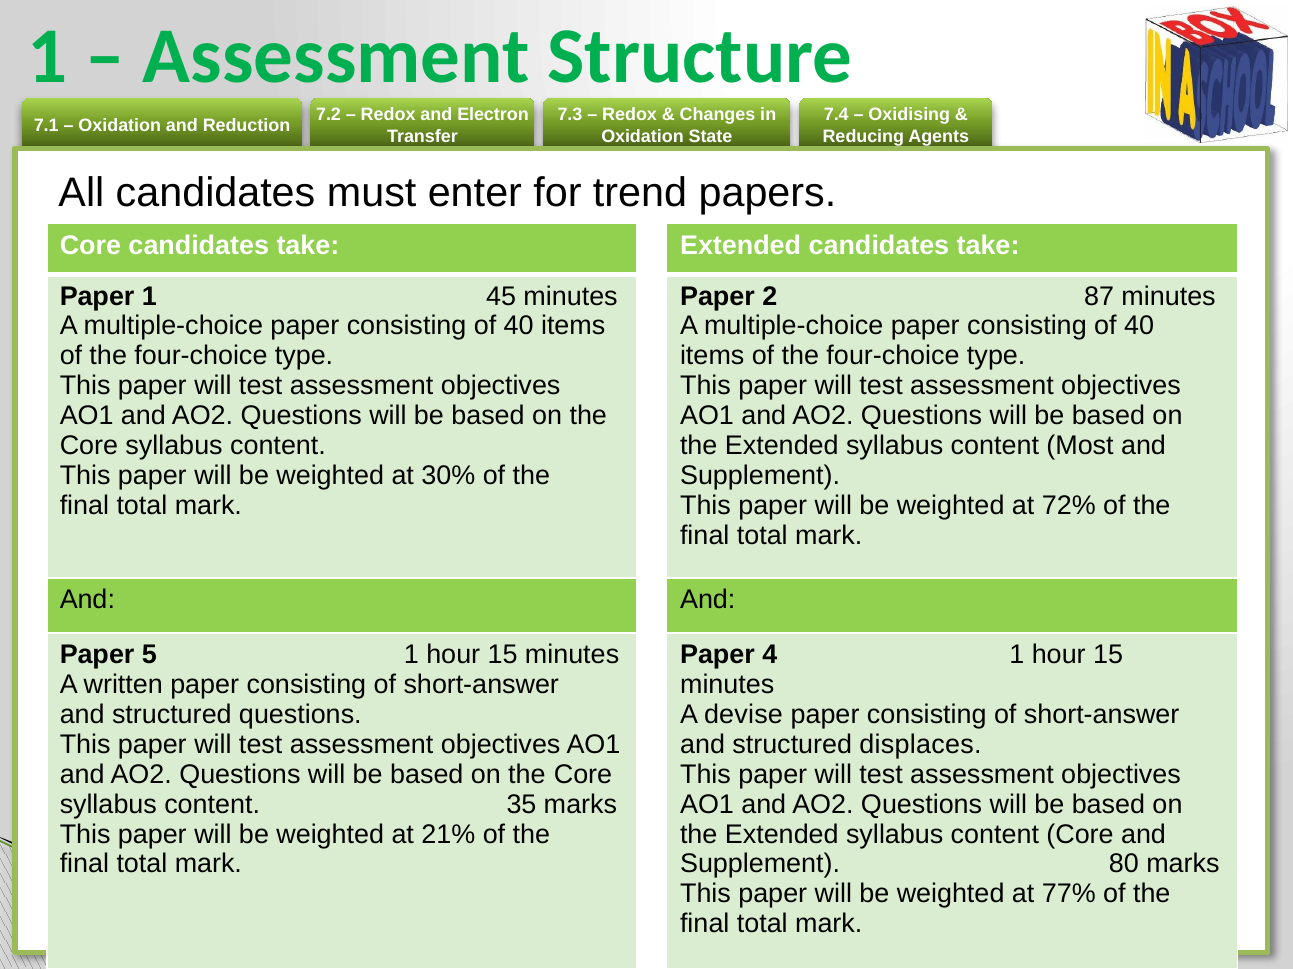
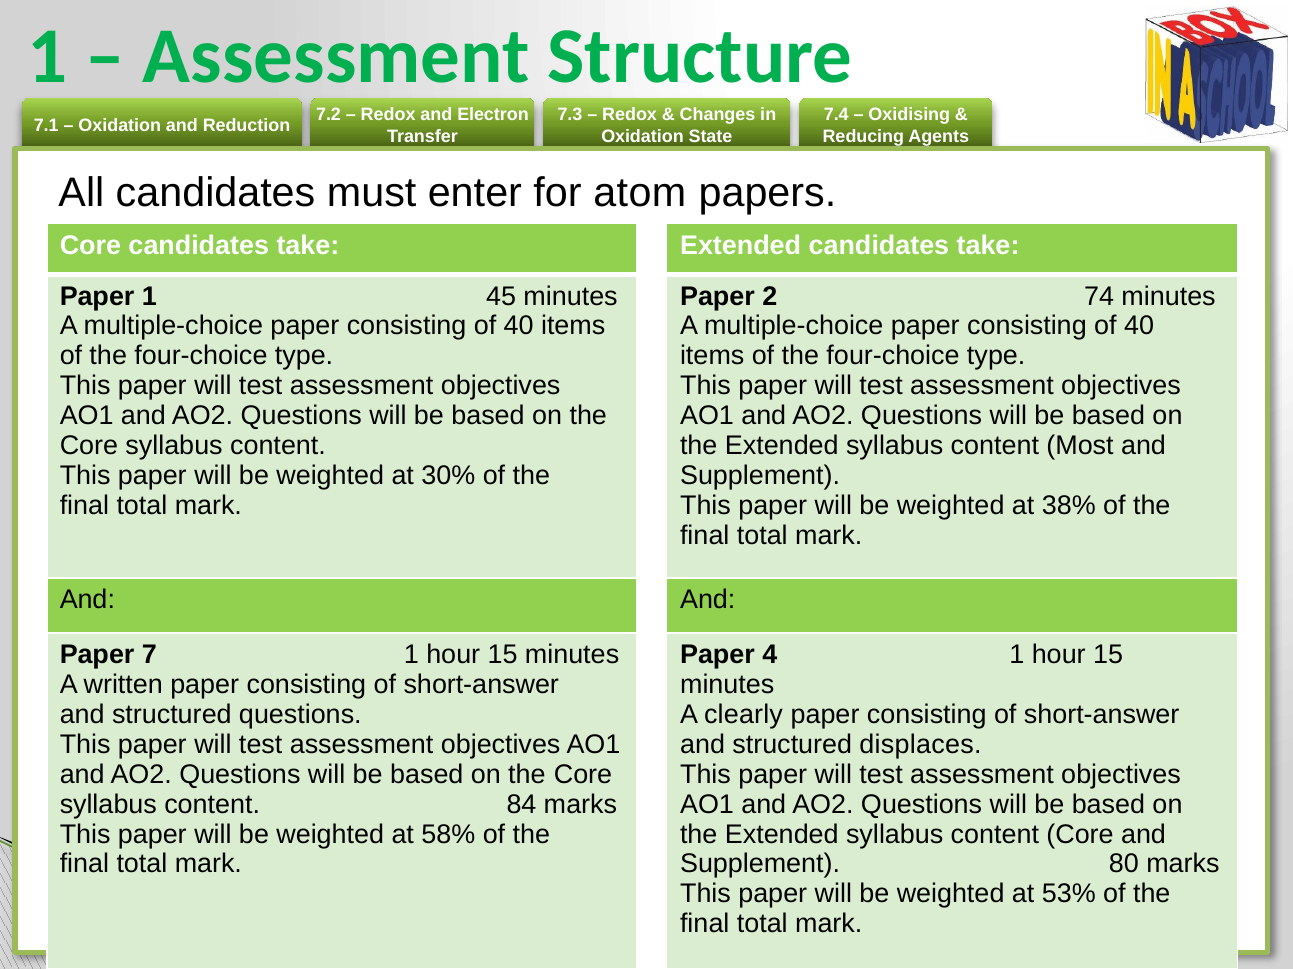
trend: trend -> atom
87: 87 -> 74
72%: 72% -> 38%
5: 5 -> 7
devise: devise -> clearly
35: 35 -> 84
21%: 21% -> 58%
77%: 77% -> 53%
